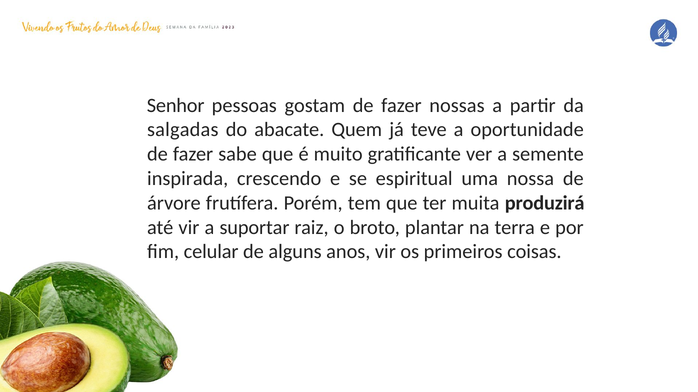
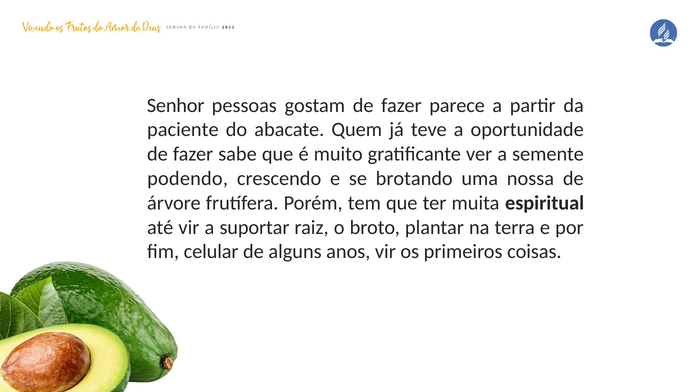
nossas: nossas -> parece
salgadas: salgadas -> paciente
inspirada: inspirada -> podendo
espiritual: espiritual -> brotando
produzirá: produzirá -> espiritual
